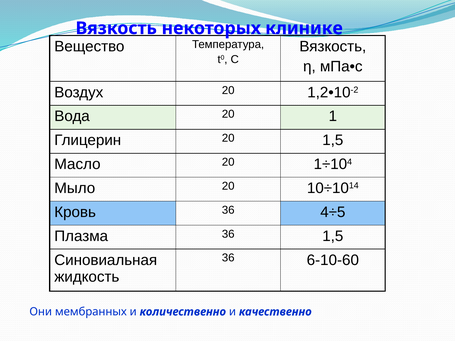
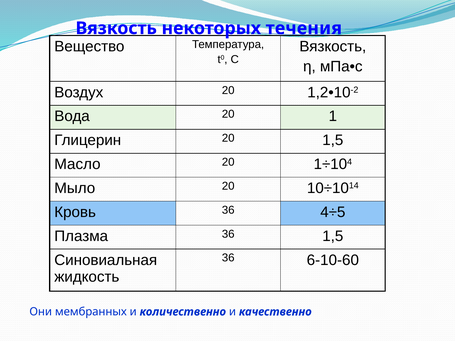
клинике: клинике -> течения
